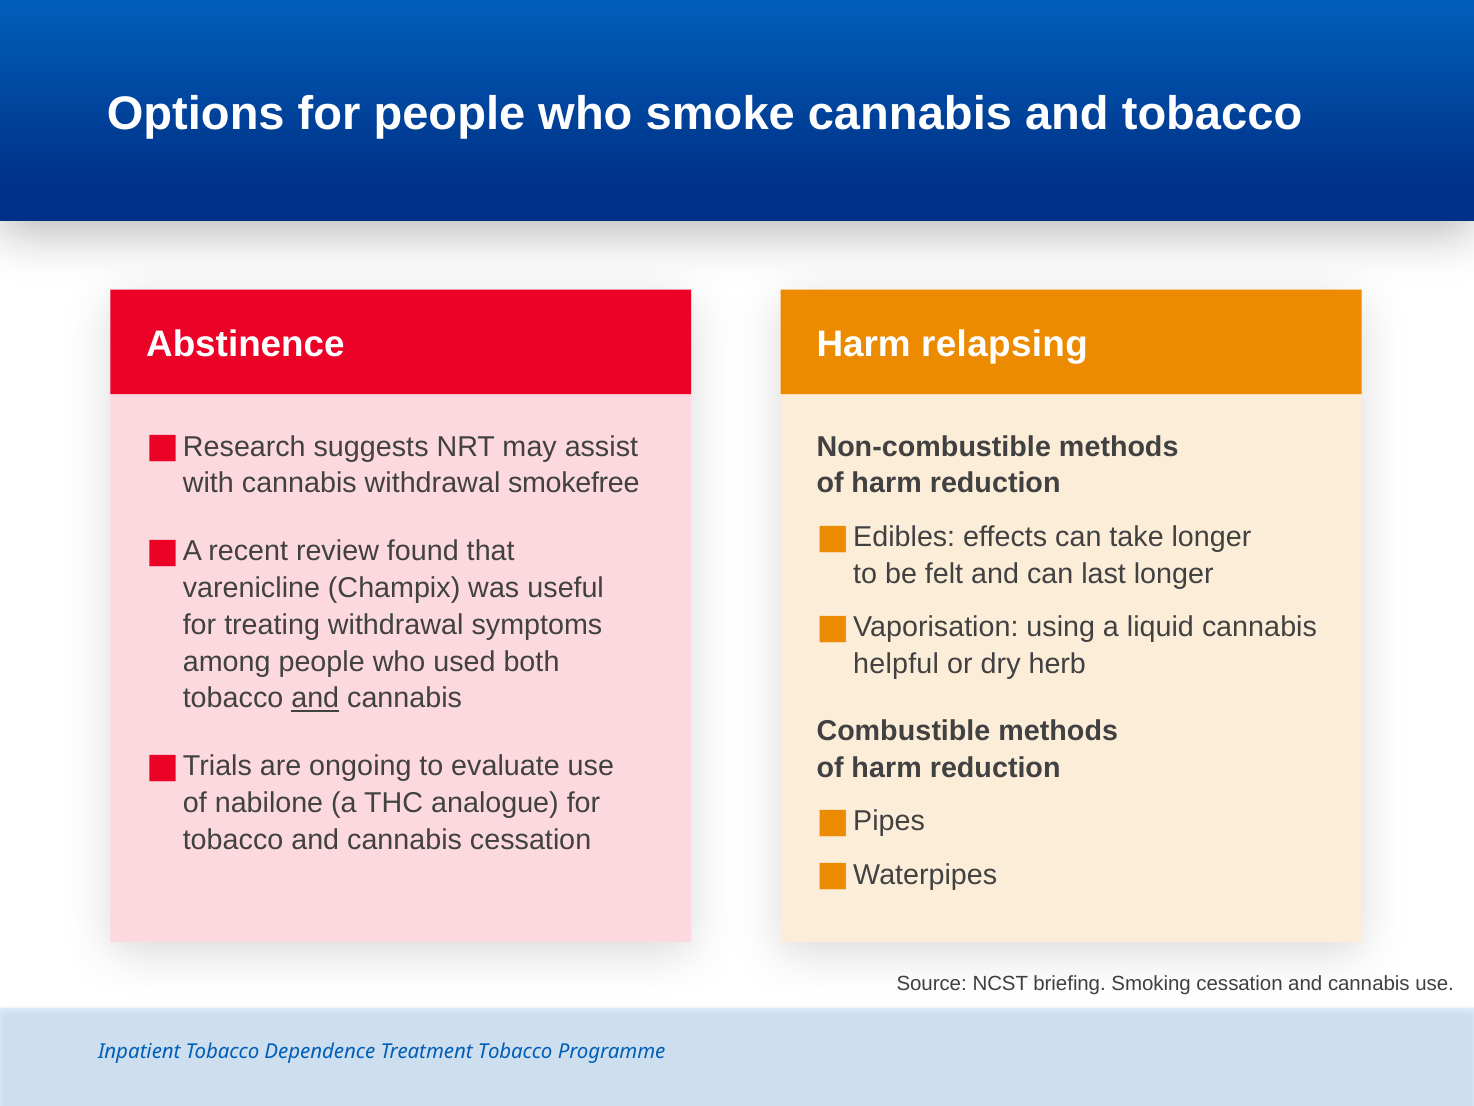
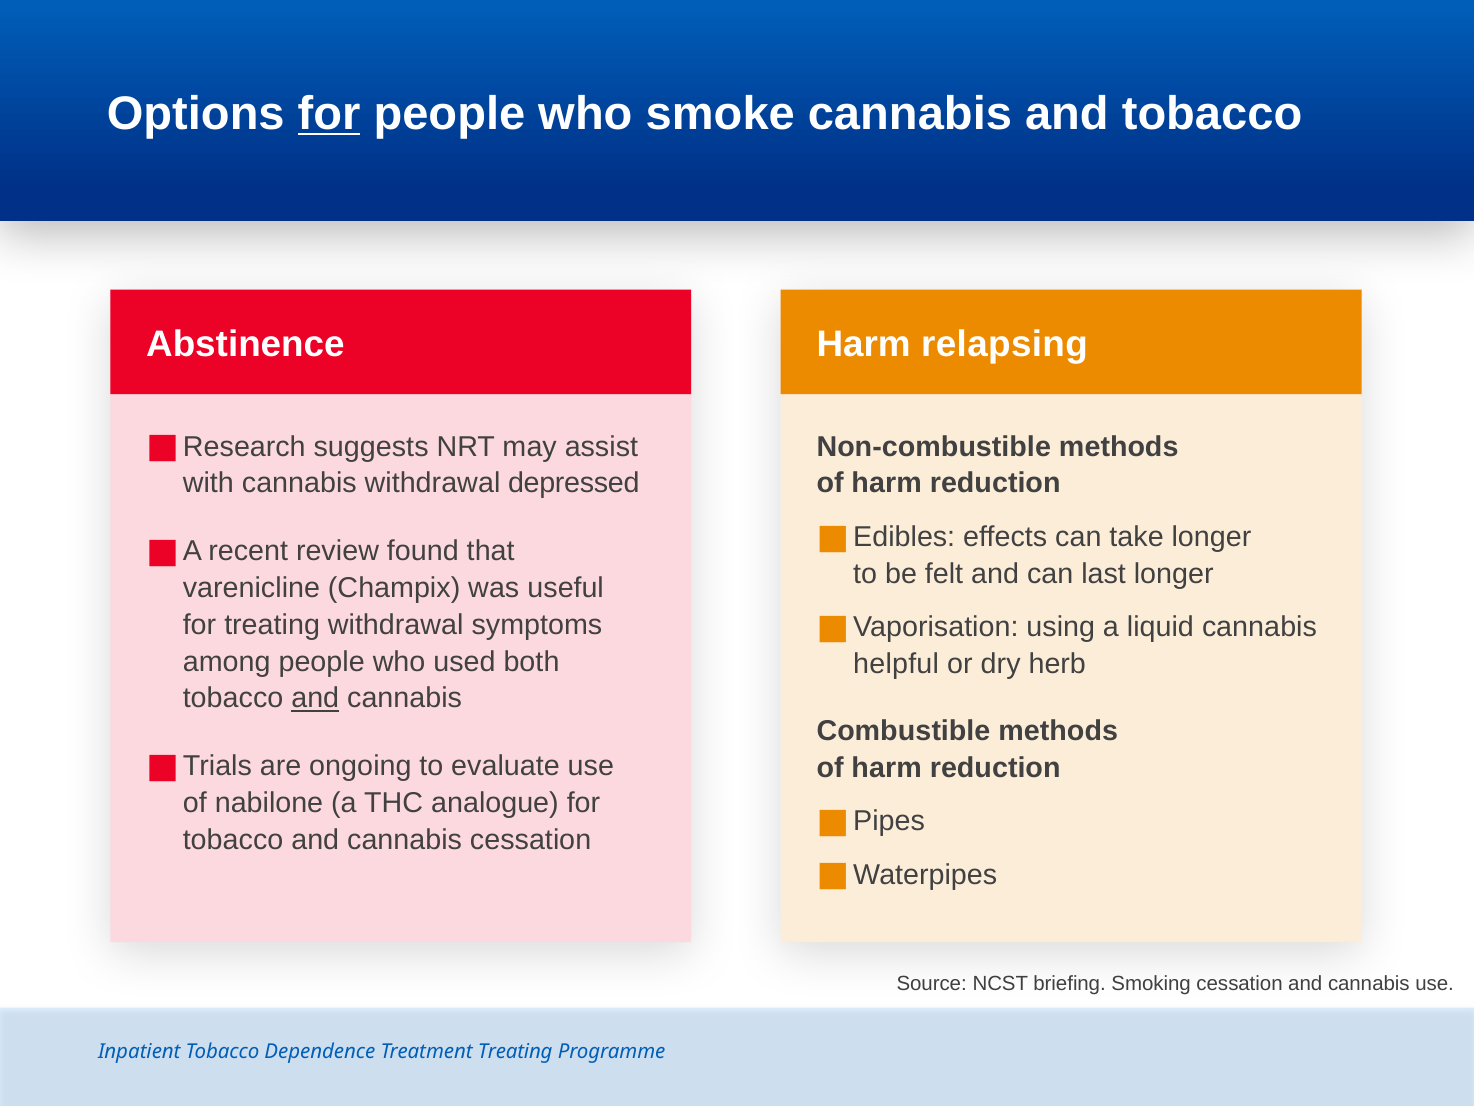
for at (329, 114) underline: none -> present
smokefree: smokefree -> depressed
Treatment Tobacco: Tobacco -> Treating
